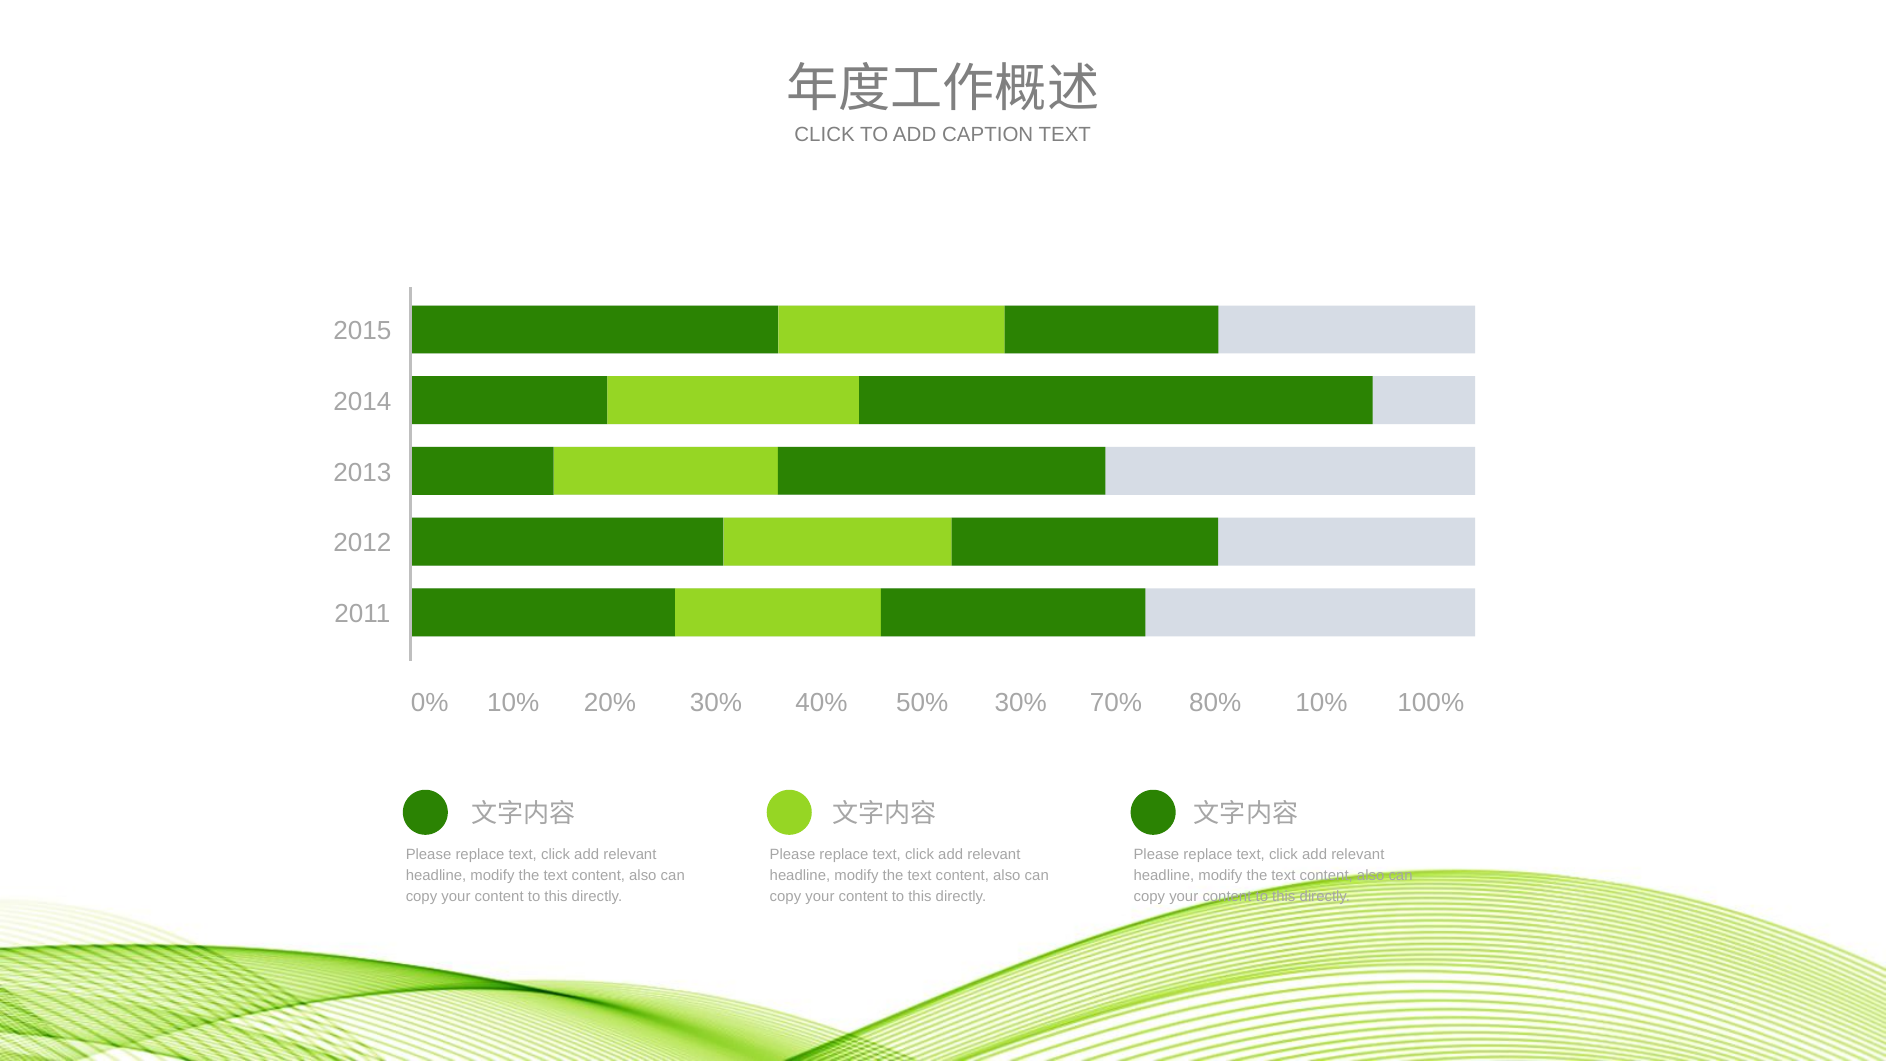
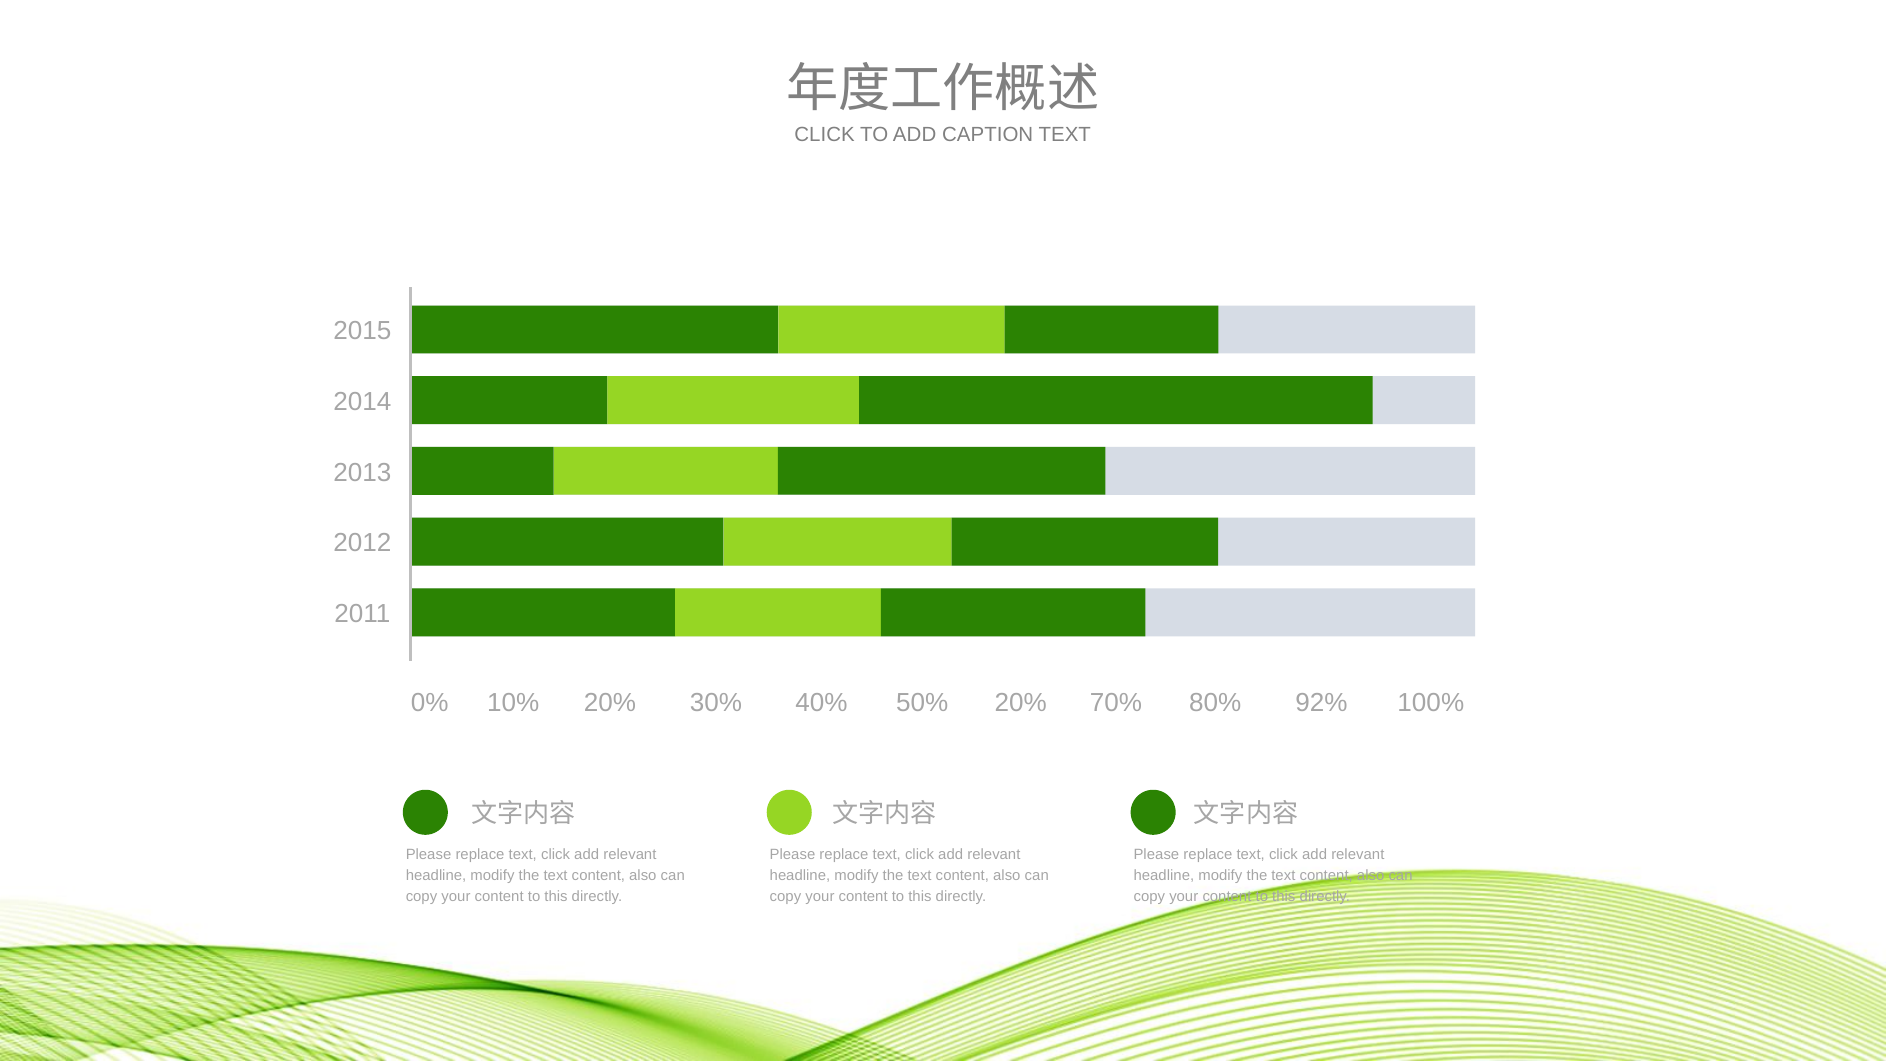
50% 30%: 30% -> 20%
80% 10%: 10% -> 92%
